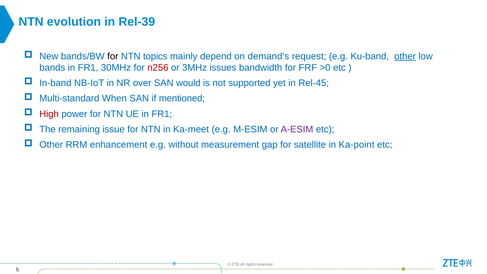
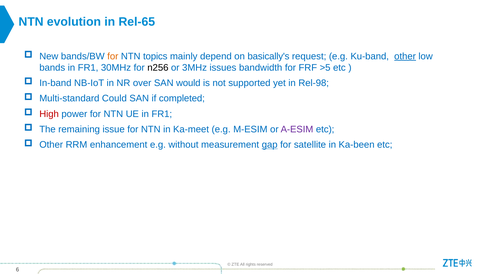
Rel-39: Rel-39 -> Rel-65
for at (113, 56) colour: black -> orange
demand's: demand's -> basically's
n256 colour: red -> black
>0: >0 -> >5
Rel-45: Rel-45 -> Rel-98
When: When -> Could
mentioned: mentioned -> completed
gap underline: none -> present
Ka-point: Ka-point -> Ka-been
